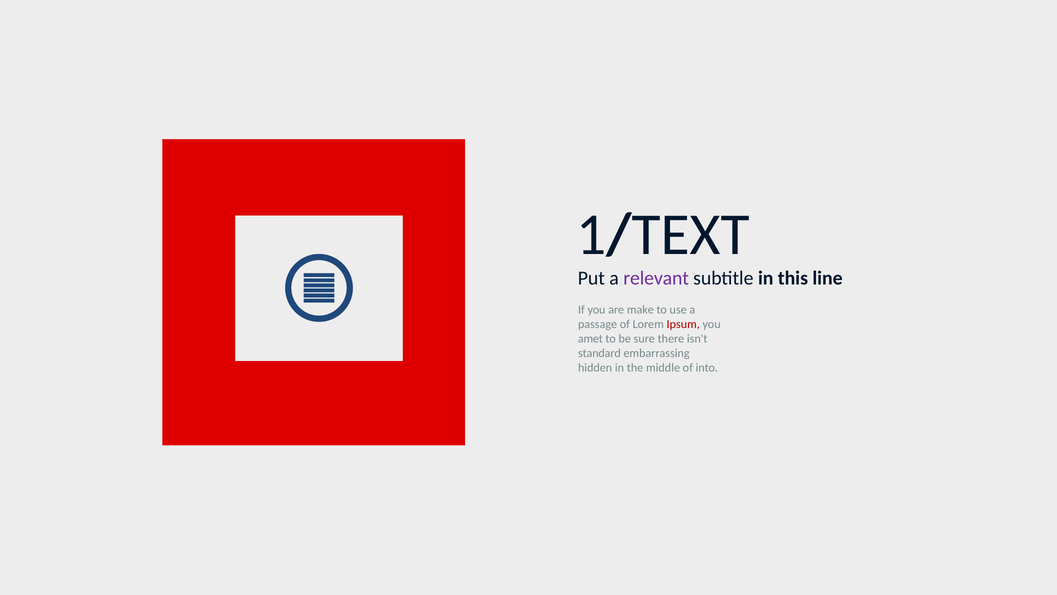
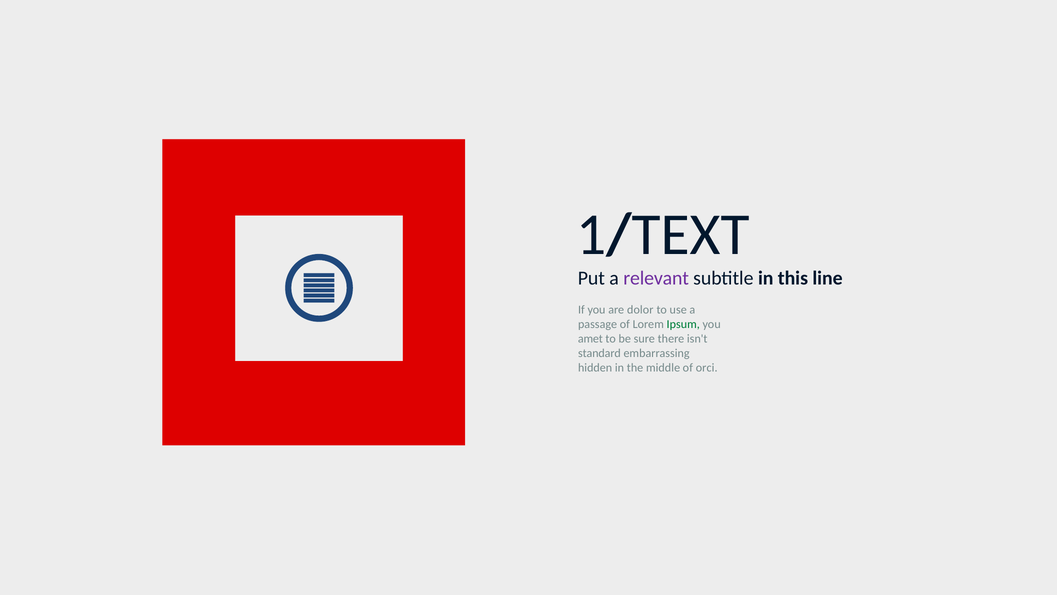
make: make -> dolor
Ipsum colour: red -> green
into: into -> orci
